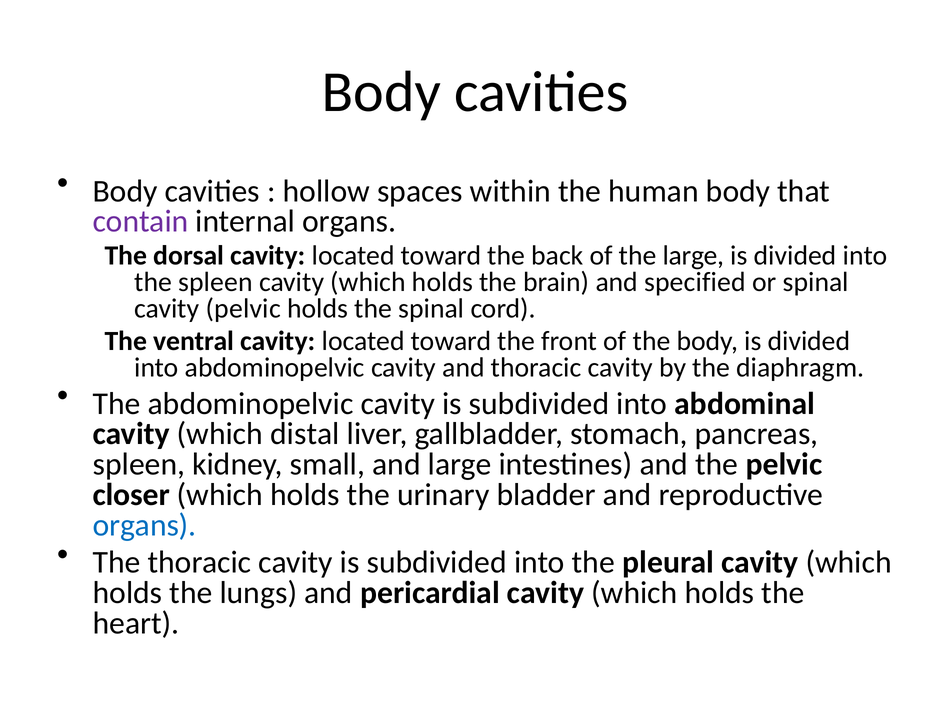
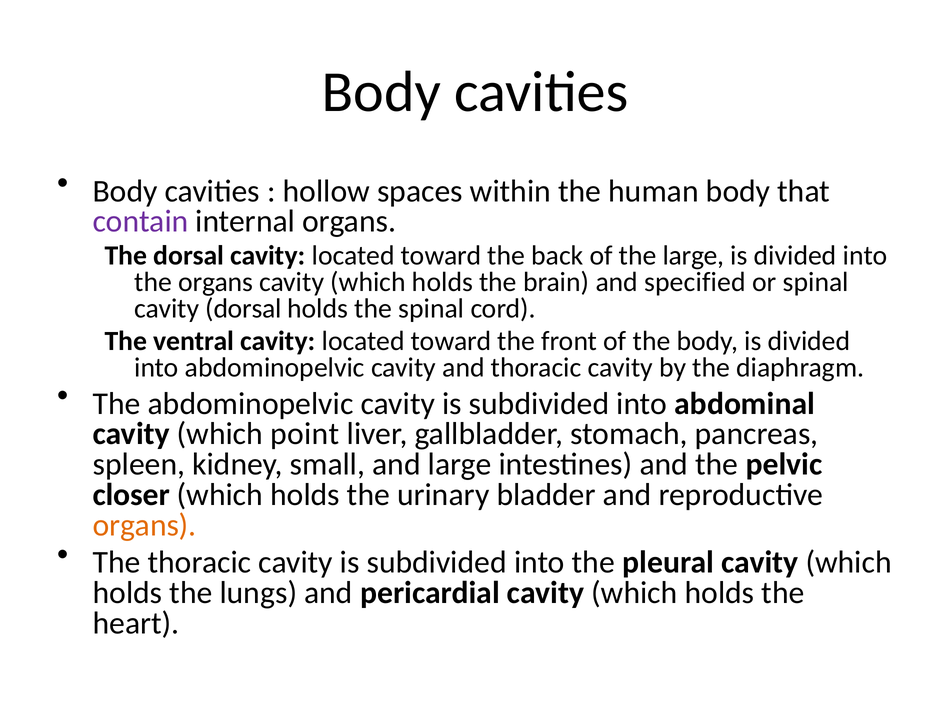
the spleen: spleen -> organs
cavity pelvic: pelvic -> dorsal
distal: distal -> point
organs at (145, 525) colour: blue -> orange
